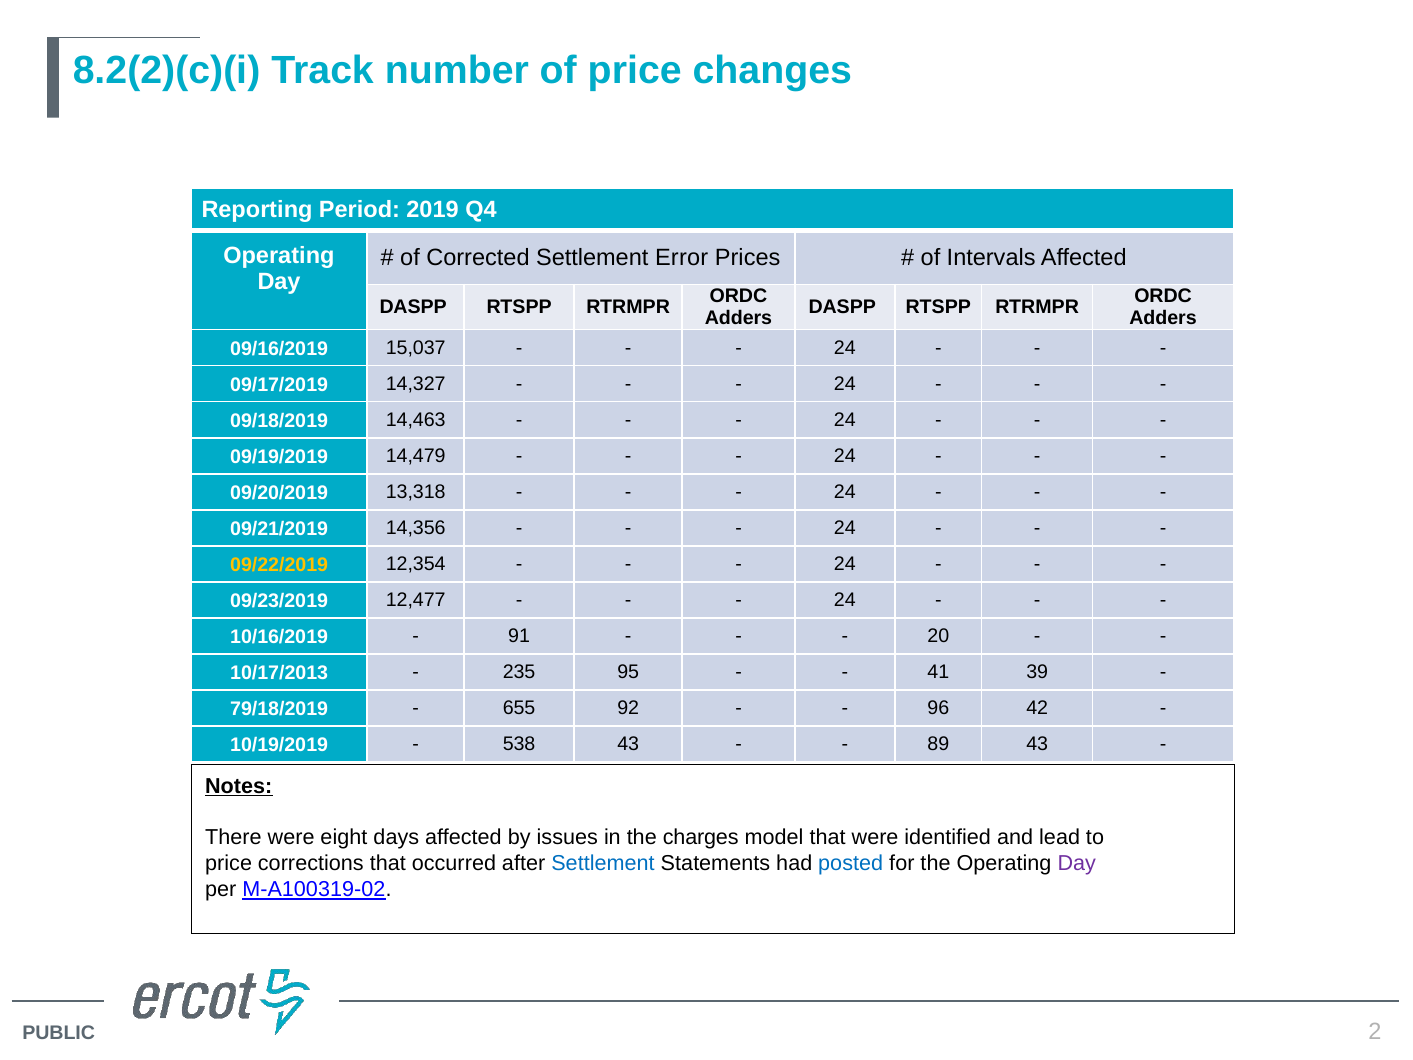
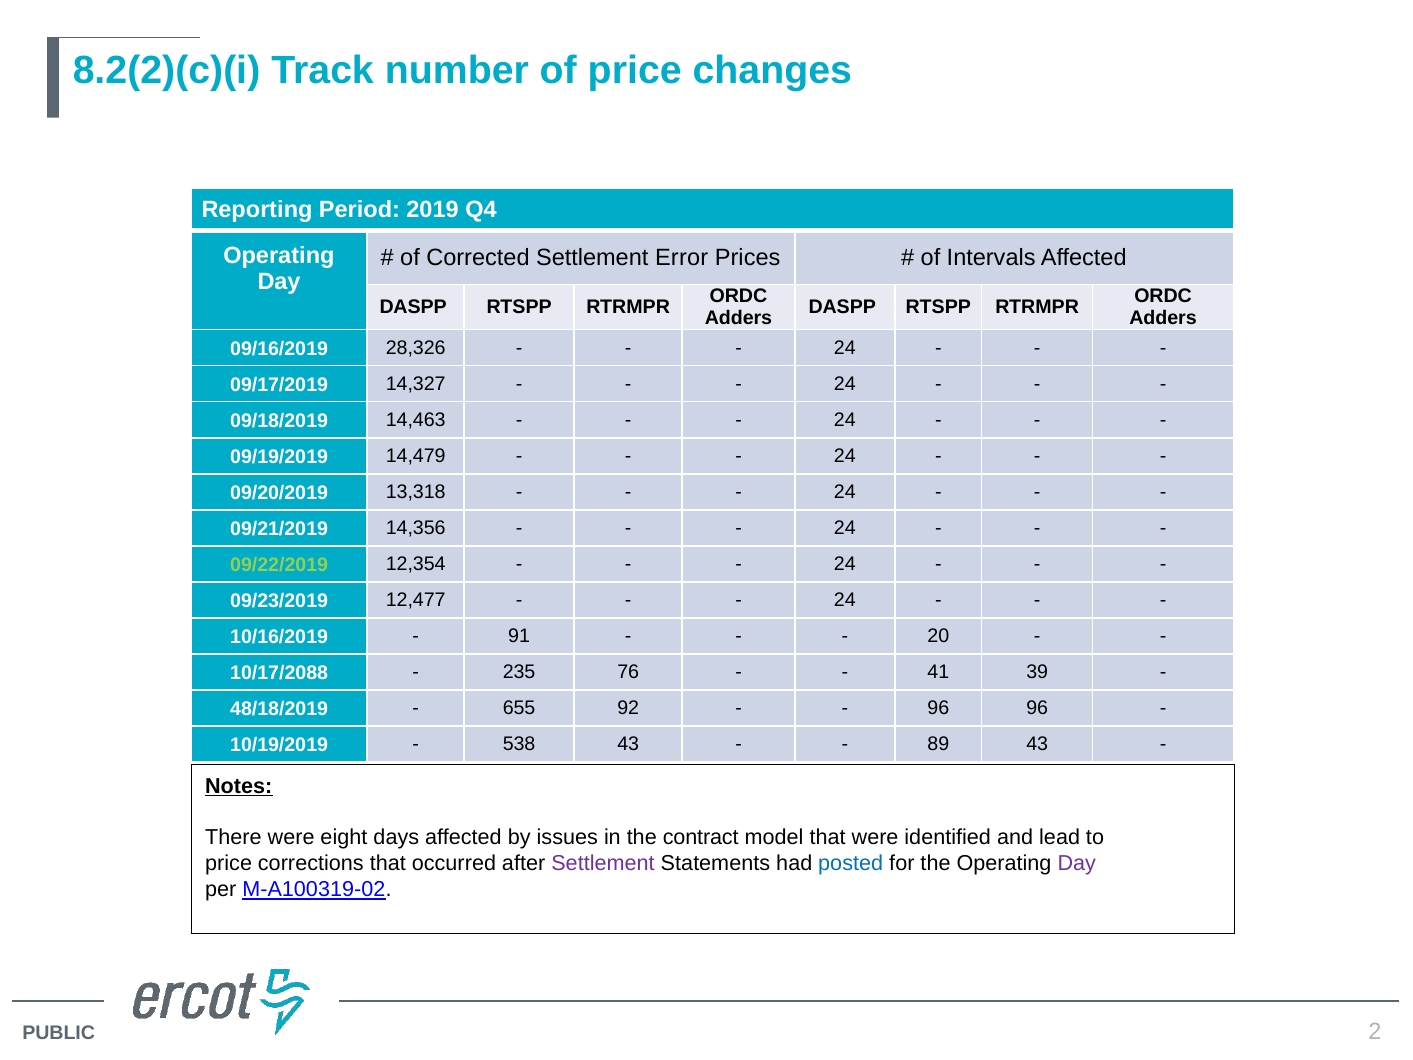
15,037: 15,037 -> 28,326
09/22/2019 colour: yellow -> light green
10/17/2013: 10/17/2013 -> 10/17/2088
95: 95 -> 76
79/18/2019: 79/18/2019 -> 48/18/2019
96 42: 42 -> 96
charges: charges -> contract
Settlement at (603, 863) colour: blue -> purple
